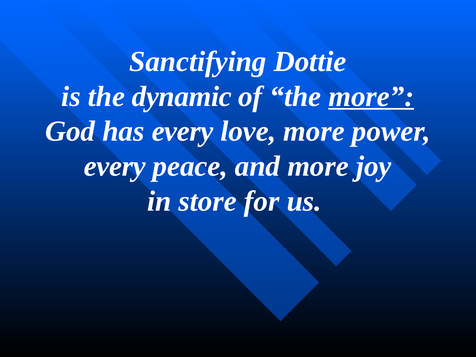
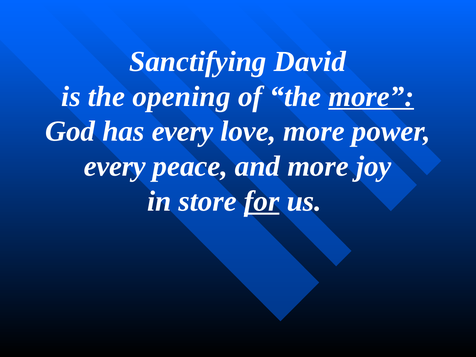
Dottie: Dottie -> David
dynamic: dynamic -> opening
for underline: none -> present
